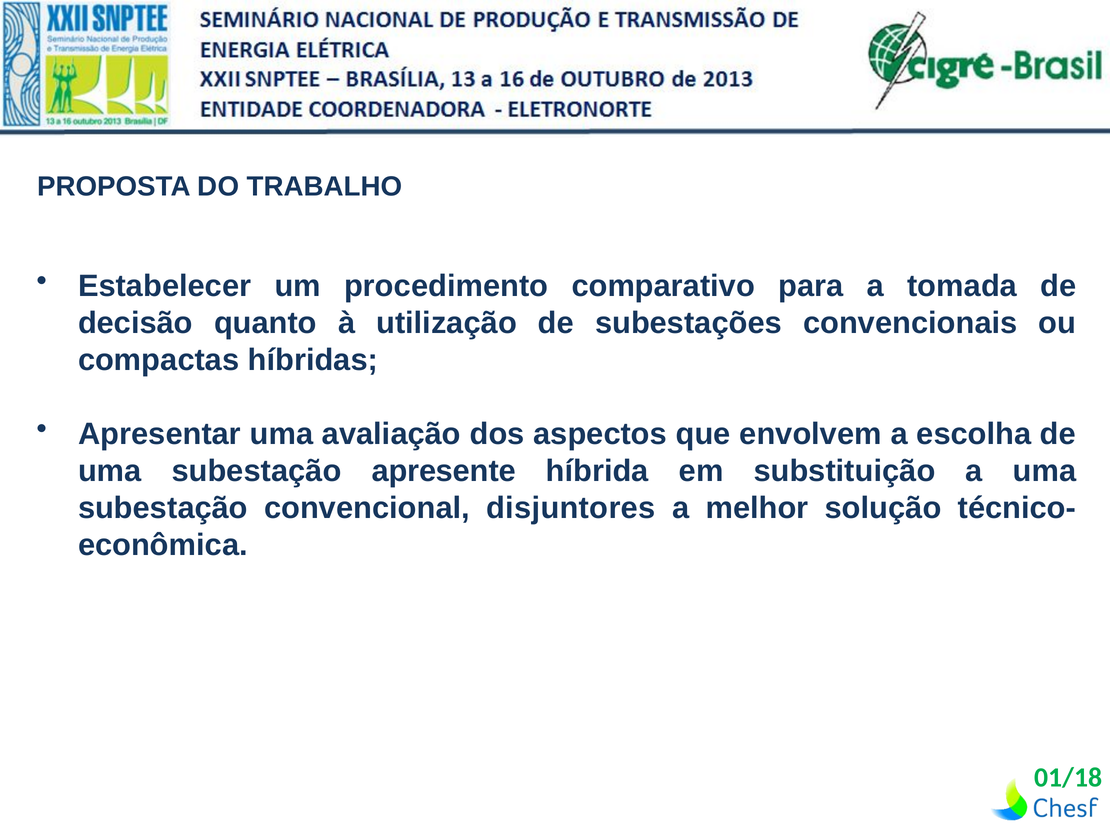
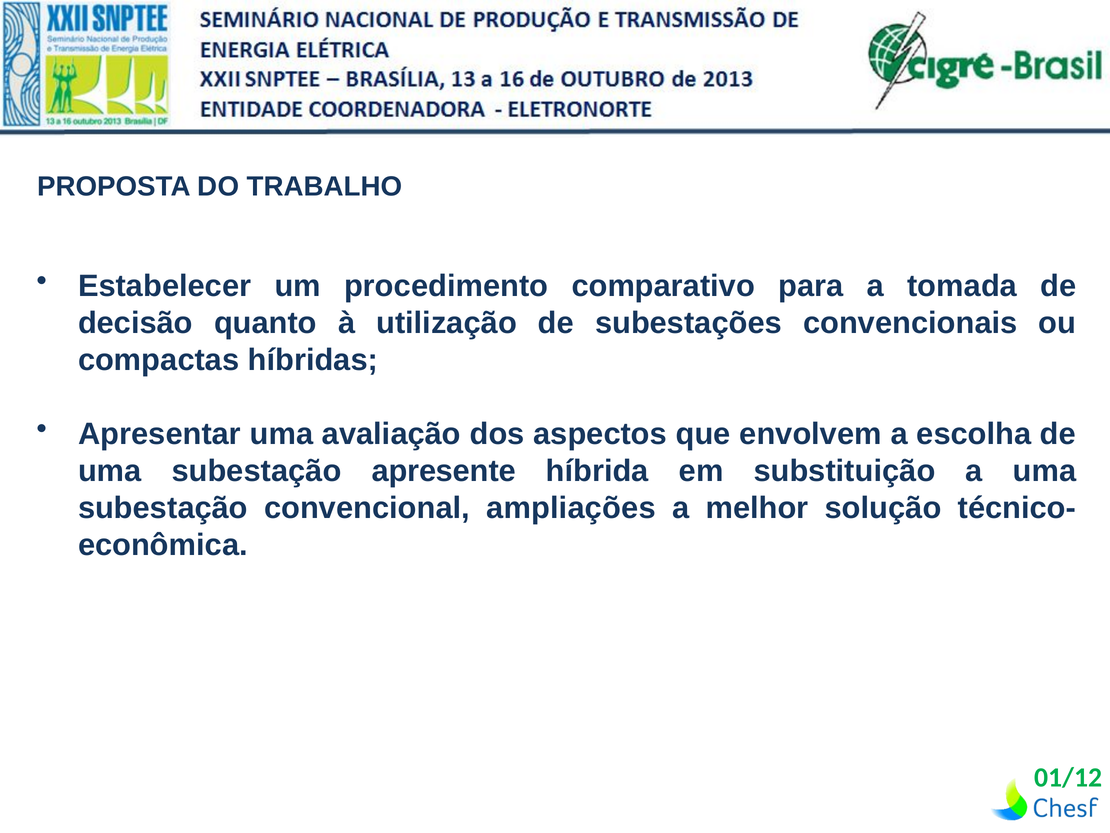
disjuntores: disjuntores -> ampliações
01/18: 01/18 -> 01/12
